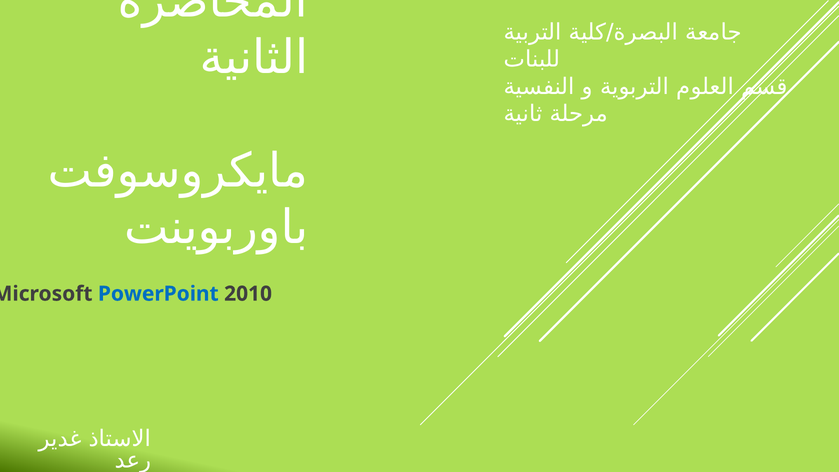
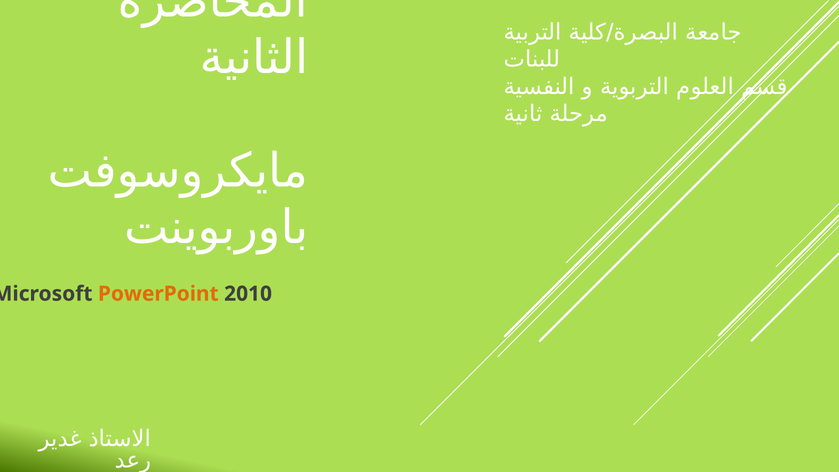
PowerPoint colour: blue -> orange
